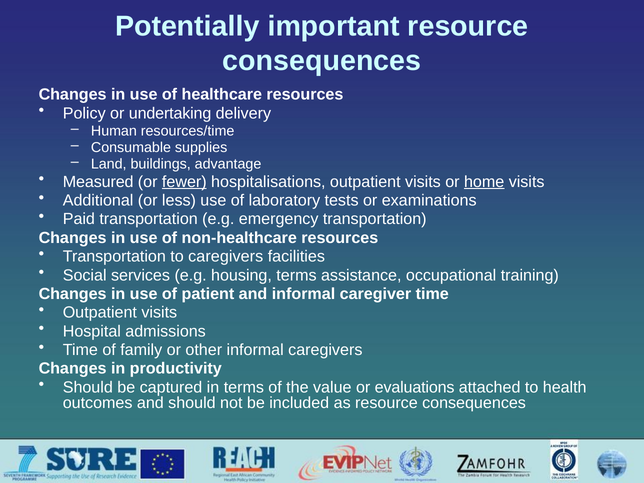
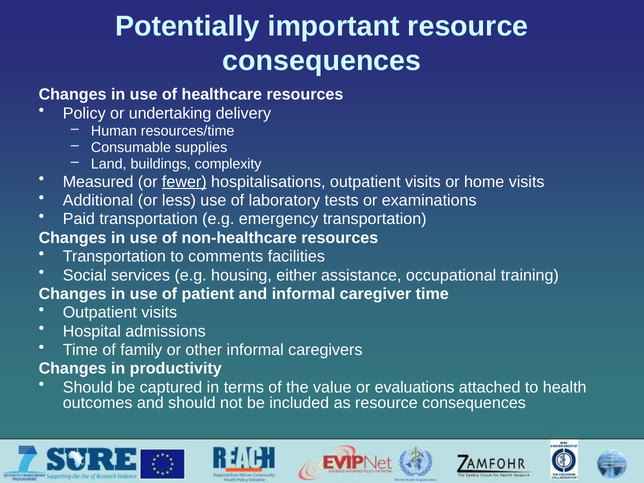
advantage: advantage -> complexity
home underline: present -> none
to caregivers: caregivers -> comments
housing terms: terms -> either
